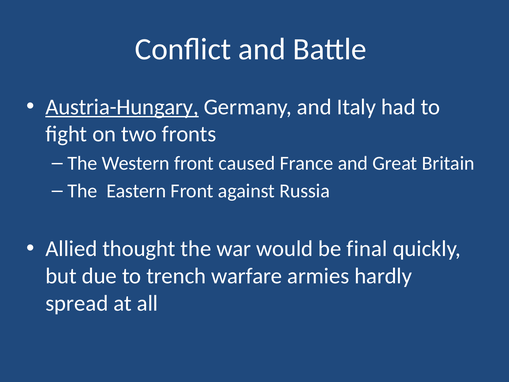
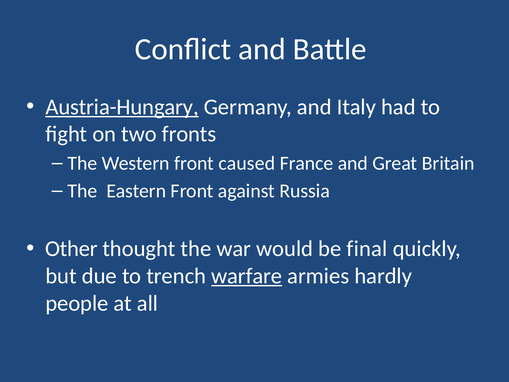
Allied: Allied -> Other
warfare underline: none -> present
spread: spread -> people
